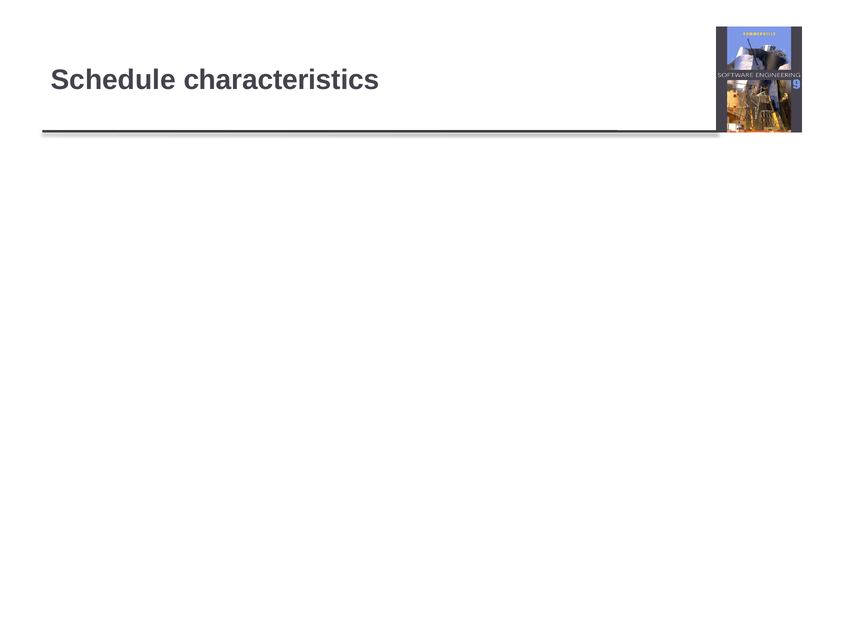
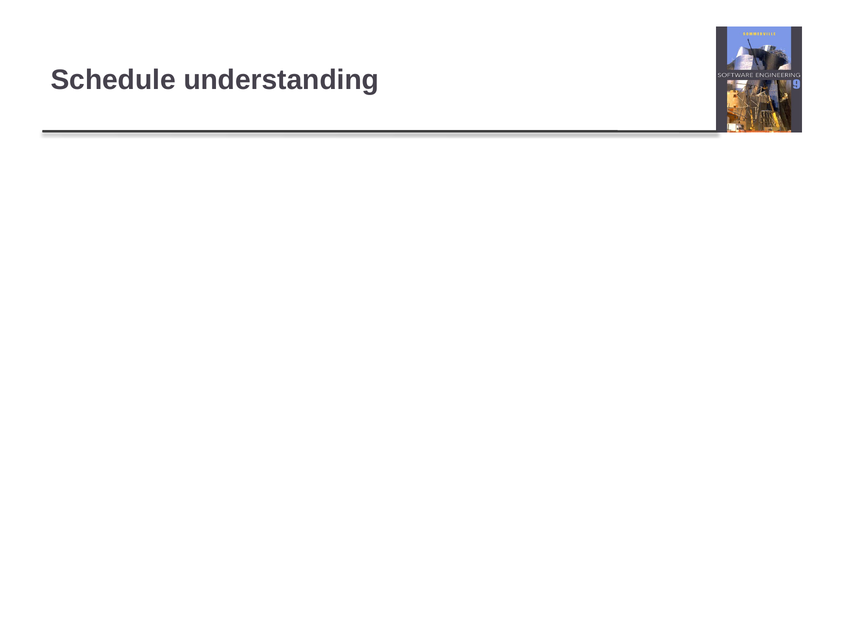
characteristics: characteristics -> understanding
